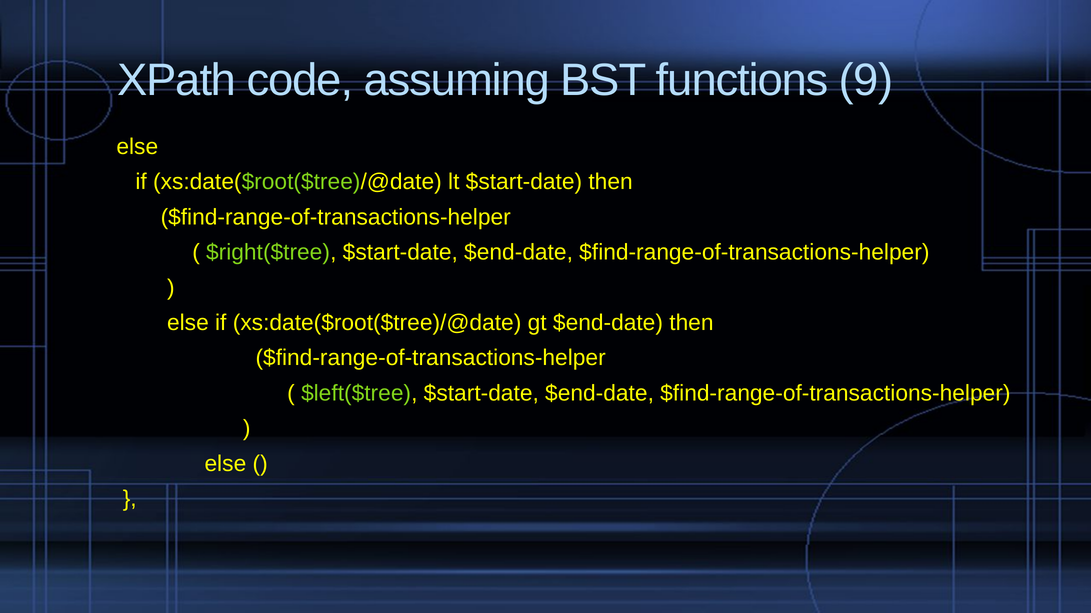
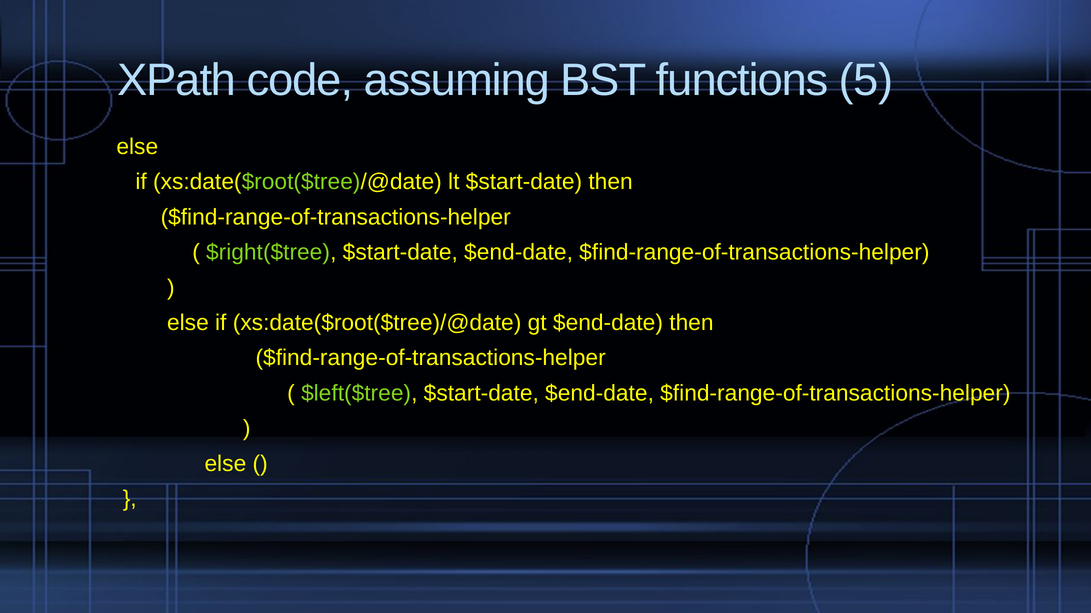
9: 9 -> 5
